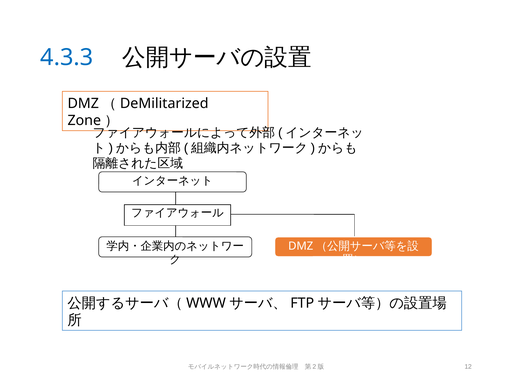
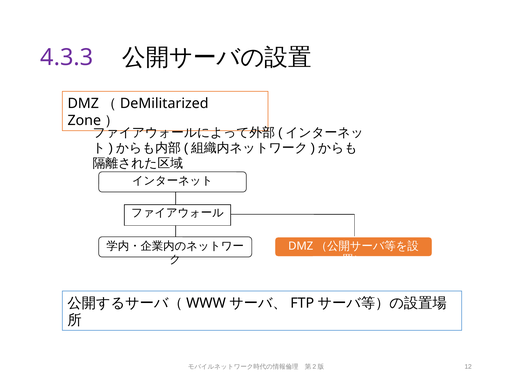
4.3.3 colour: blue -> purple
